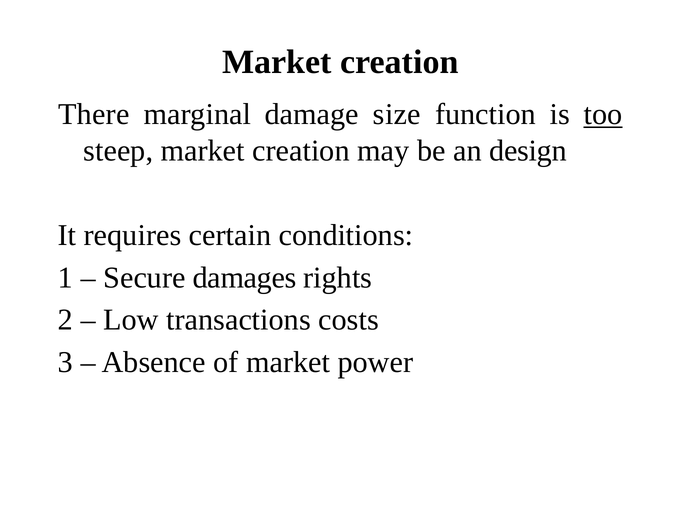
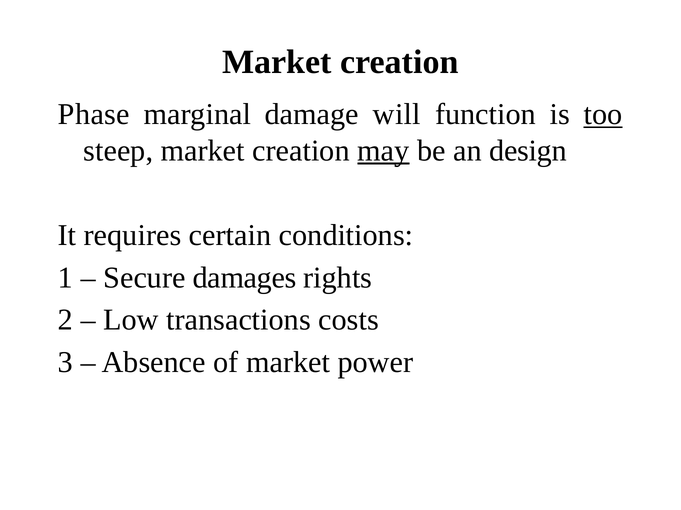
There: There -> Phase
size: size -> will
may underline: none -> present
